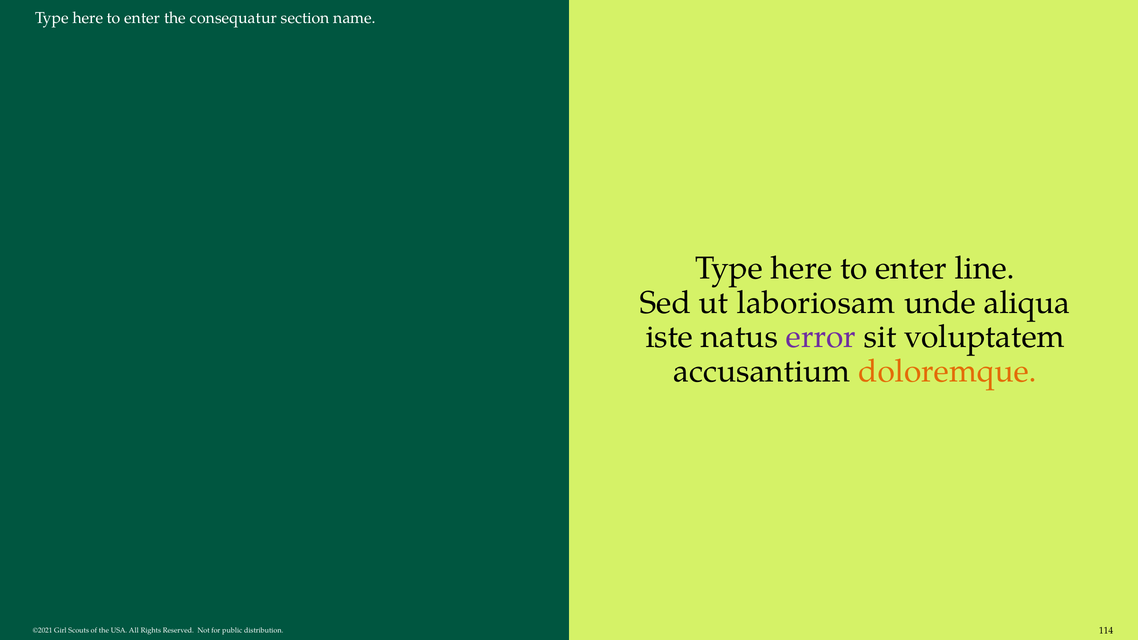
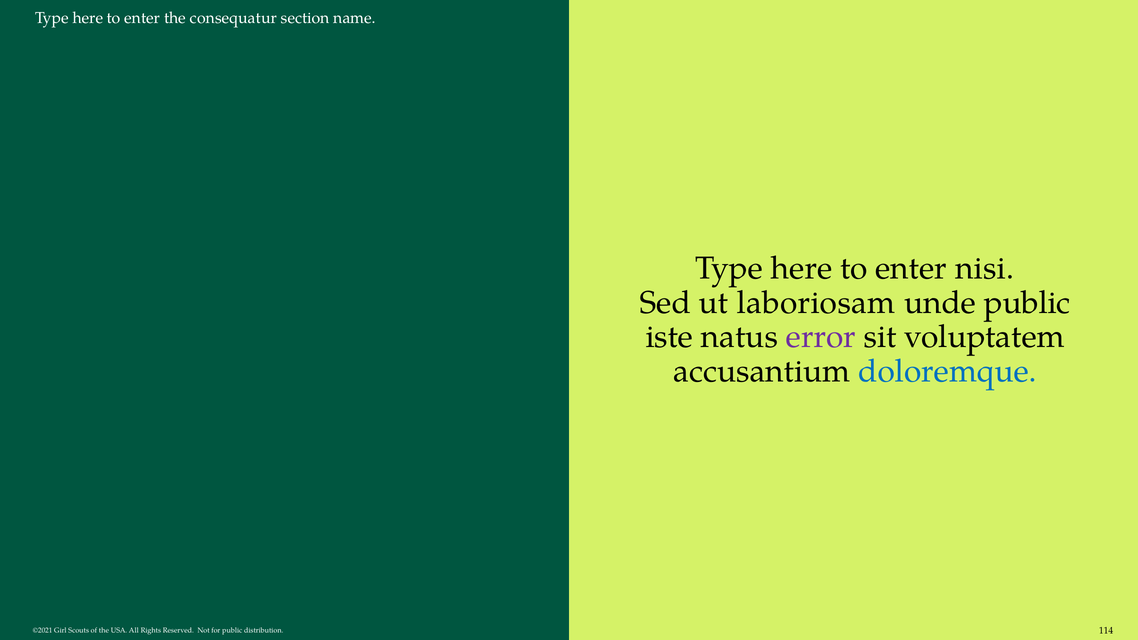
line: line -> nisi
unde aliqua: aliqua -> public
doloremque colour: orange -> blue
